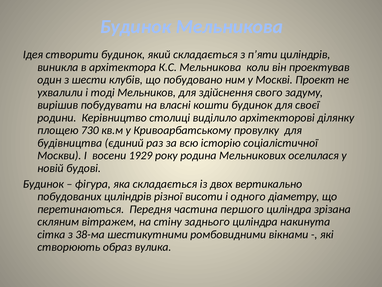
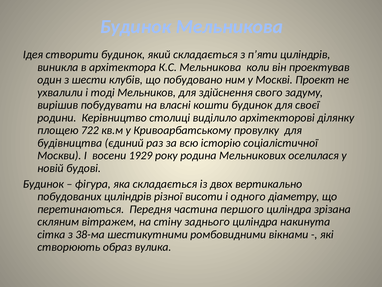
730: 730 -> 722
